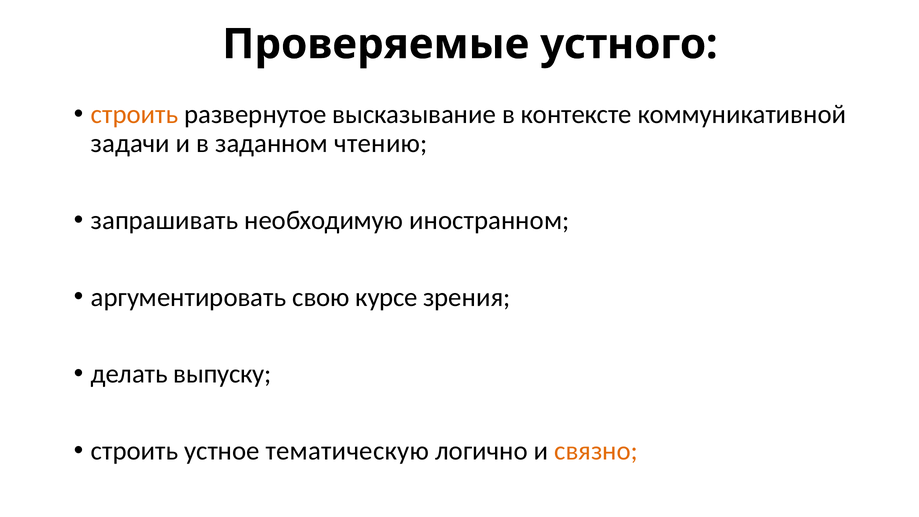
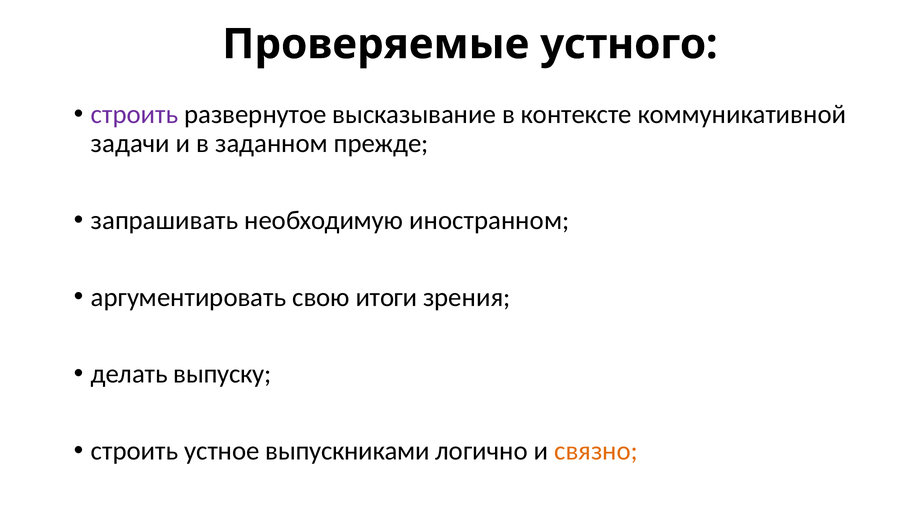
строить at (135, 114) colour: orange -> purple
чтению: чтению -> прежде
курсе: курсе -> итоги
тематическую: тематическую -> выпускниками
